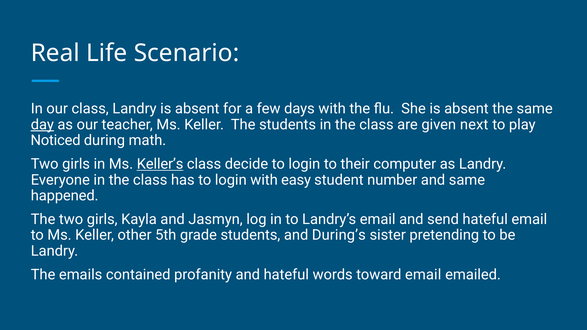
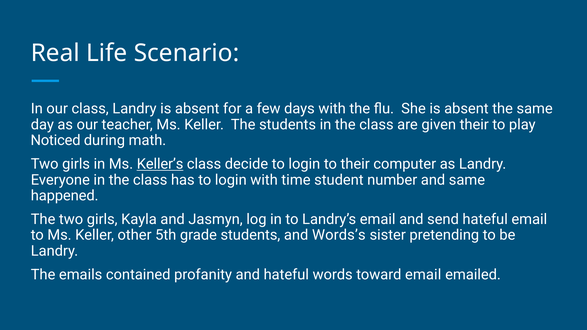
day underline: present -> none
given next: next -> their
easy: easy -> time
During’s: During’s -> Words’s
